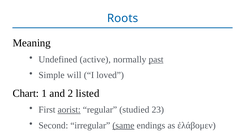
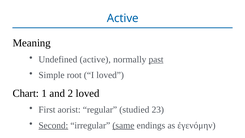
Roots at (123, 18): Roots -> Active
will: will -> root
2 listed: listed -> loved
aorist underline: present -> none
Second underline: none -> present
ἐλάβομεν: ἐλάβομεν -> ἐγενόμην
